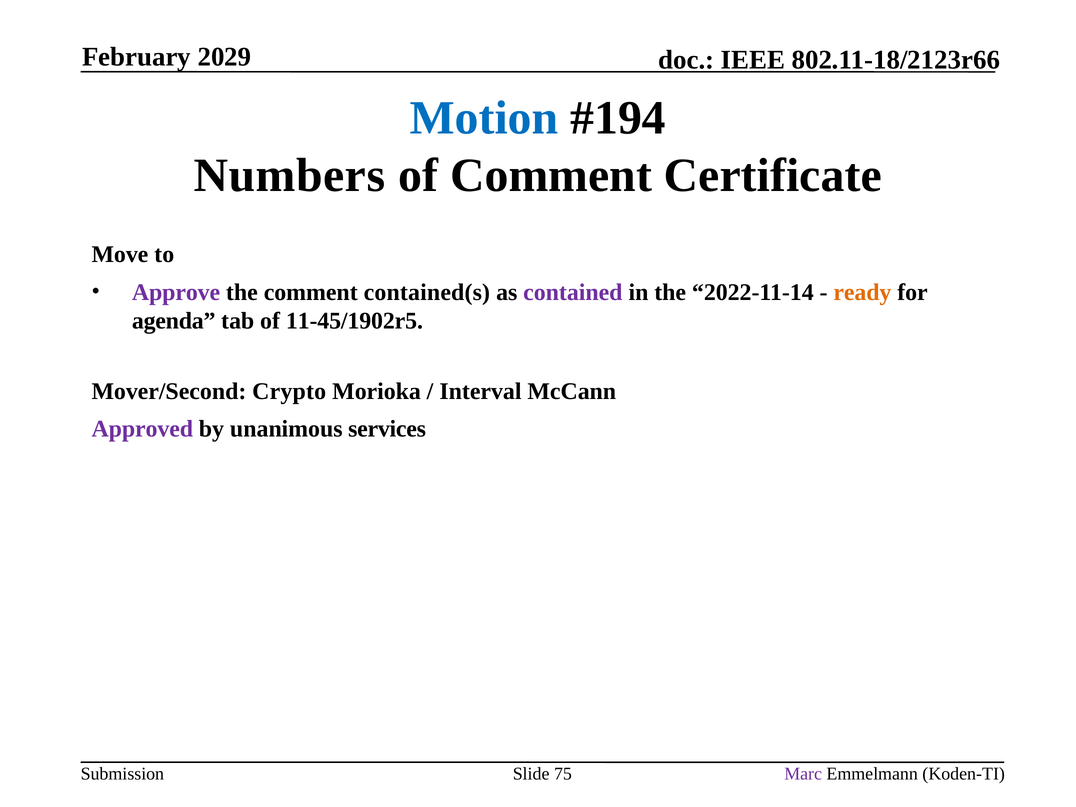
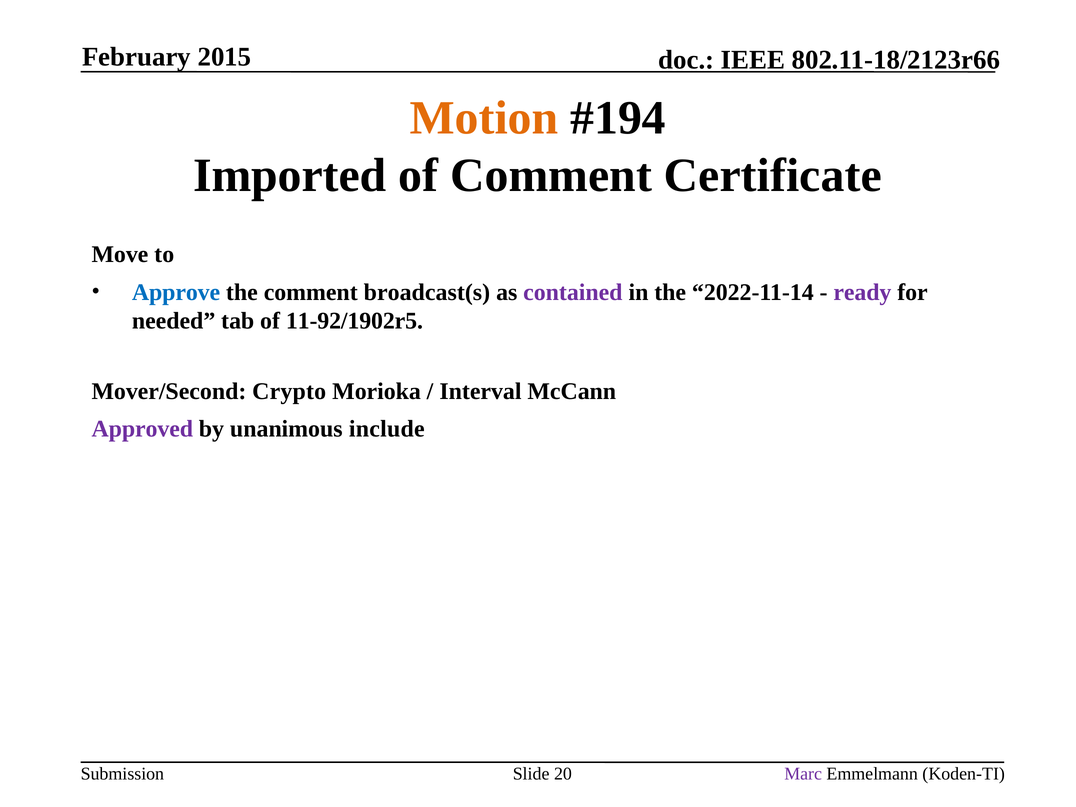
2029: 2029 -> 2015
Motion colour: blue -> orange
Numbers: Numbers -> Imported
Approve colour: purple -> blue
contained(s: contained(s -> broadcast(s
ready colour: orange -> purple
agenda: agenda -> needed
11-45/1902r5: 11-45/1902r5 -> 11-92/1902r5
services: services -> include
75: 75 -> 20
